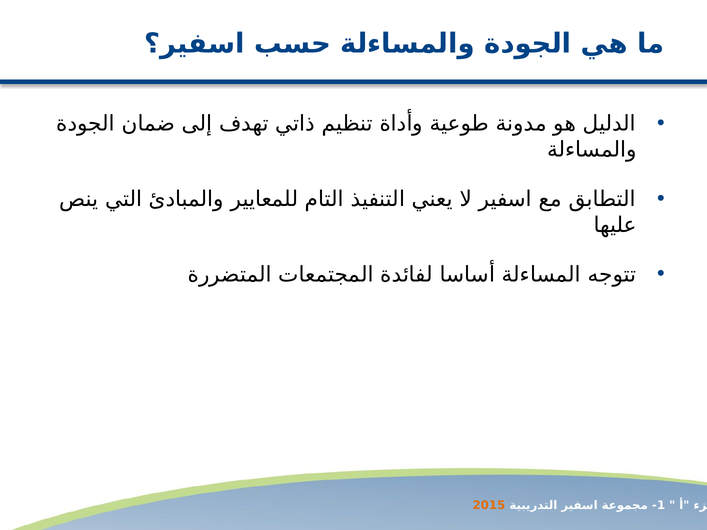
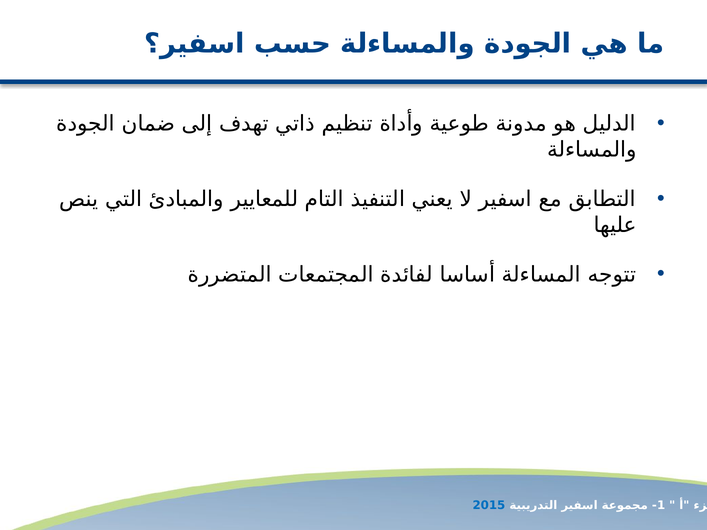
2015 colour: orange -> blue
